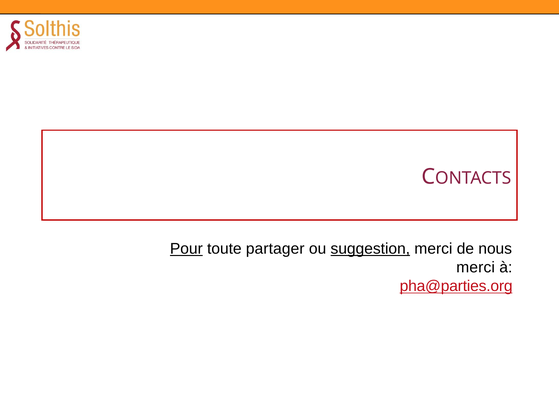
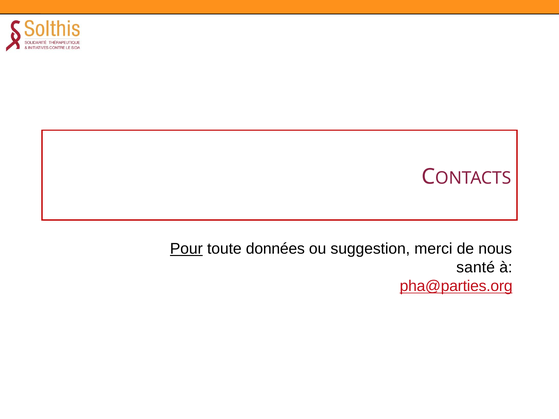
partager: partager -> données
suggestion underline: present -> none
merci at (476, 268): merci -> santé
